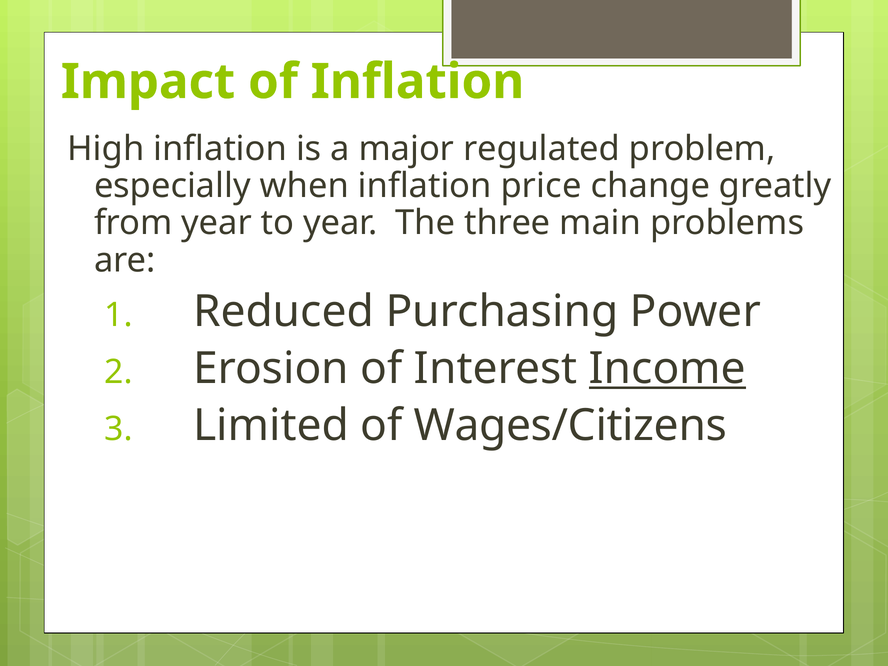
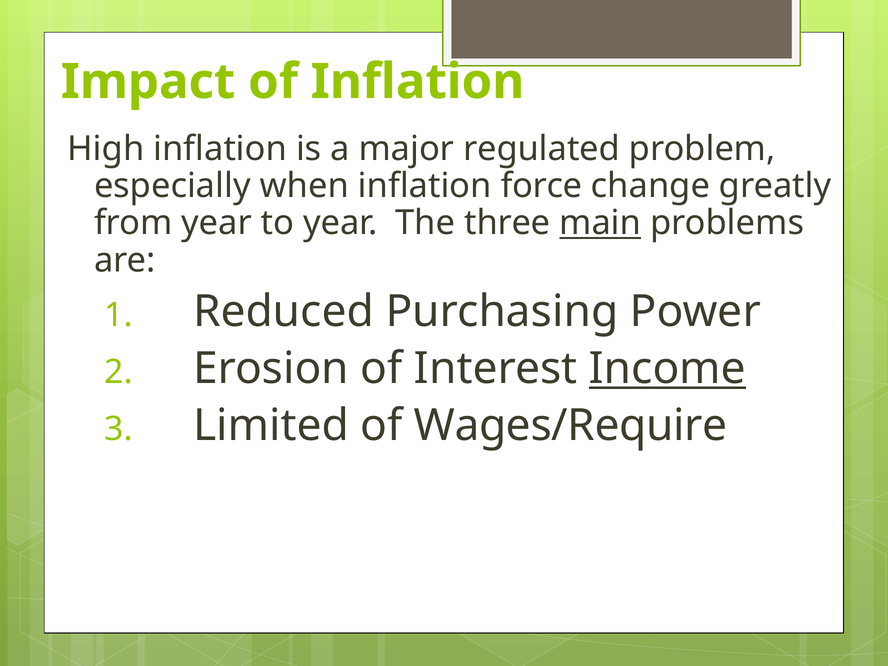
price: price -> force
main underline: none -> present
Wages/Citizens: Wages/Citizens -> Wages/Require
